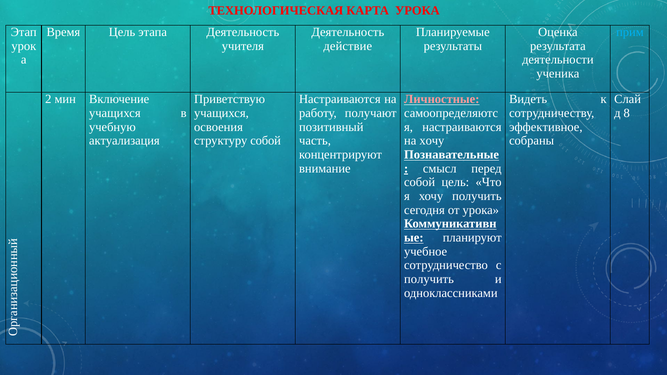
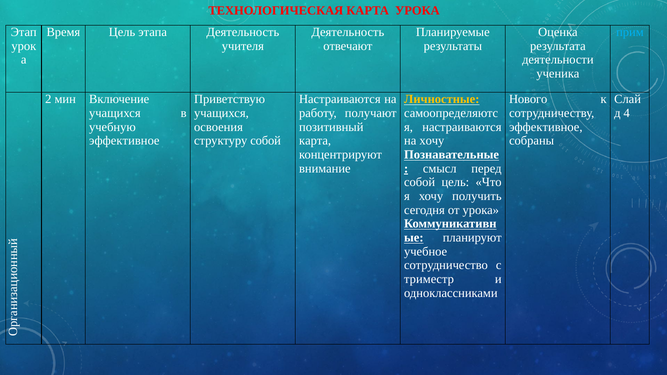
действие: действие -> отвечают
Личностные colour: pink -> yellow
Видеть: Видеть -> Нового
8: 8 -> 4
актуализация at (124, 141): актуализация -> эффективное
часть at (315, 141): часть -> карта
получить at (429, 279): получить -> триместр
